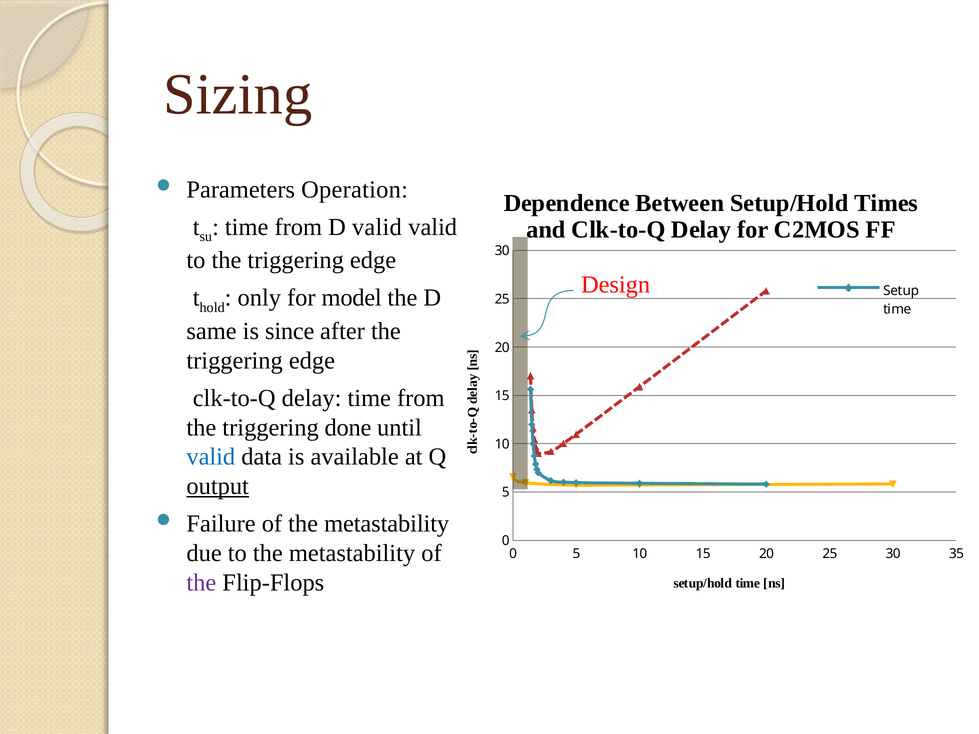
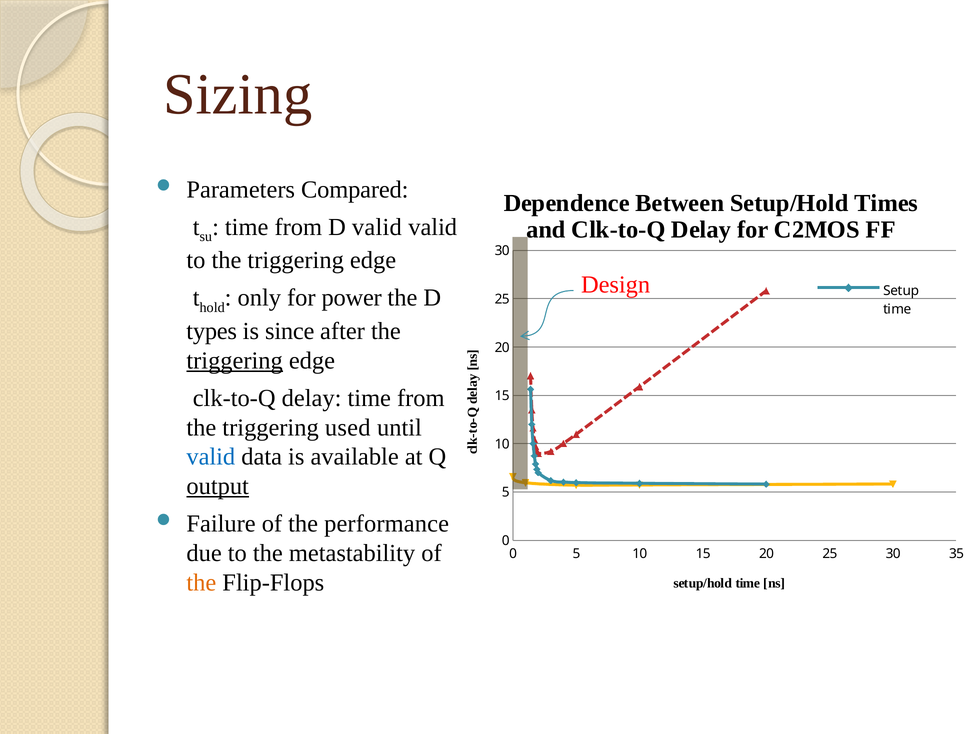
Operation: Operation -> Compared
model: model -> power
same: same -> types
triggering at (235, 361) underline: none -> present
done: done -> used
of the metastability: metastability -> performance
the at (201, 583) colour: purple -> orange
